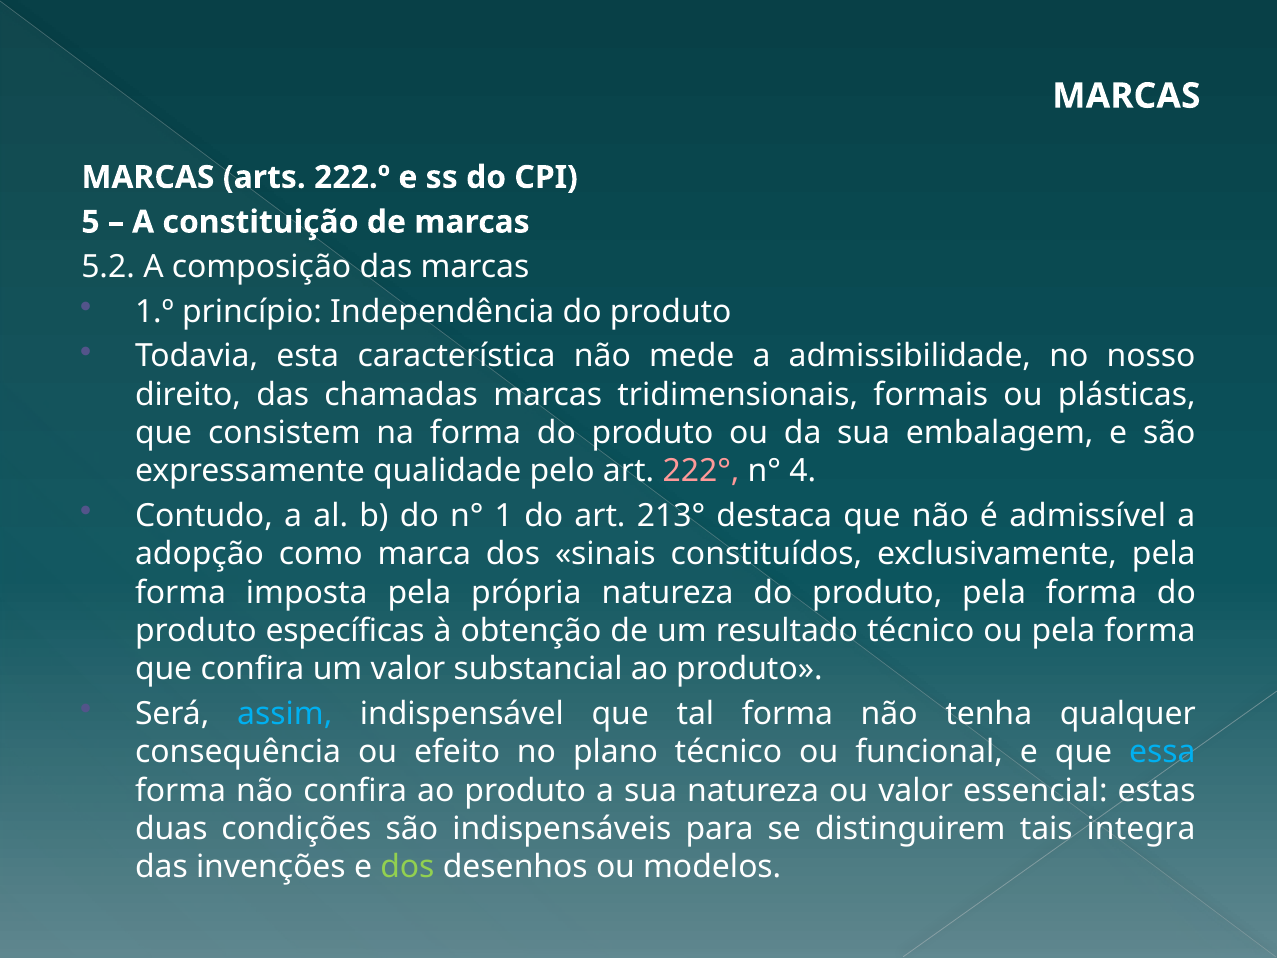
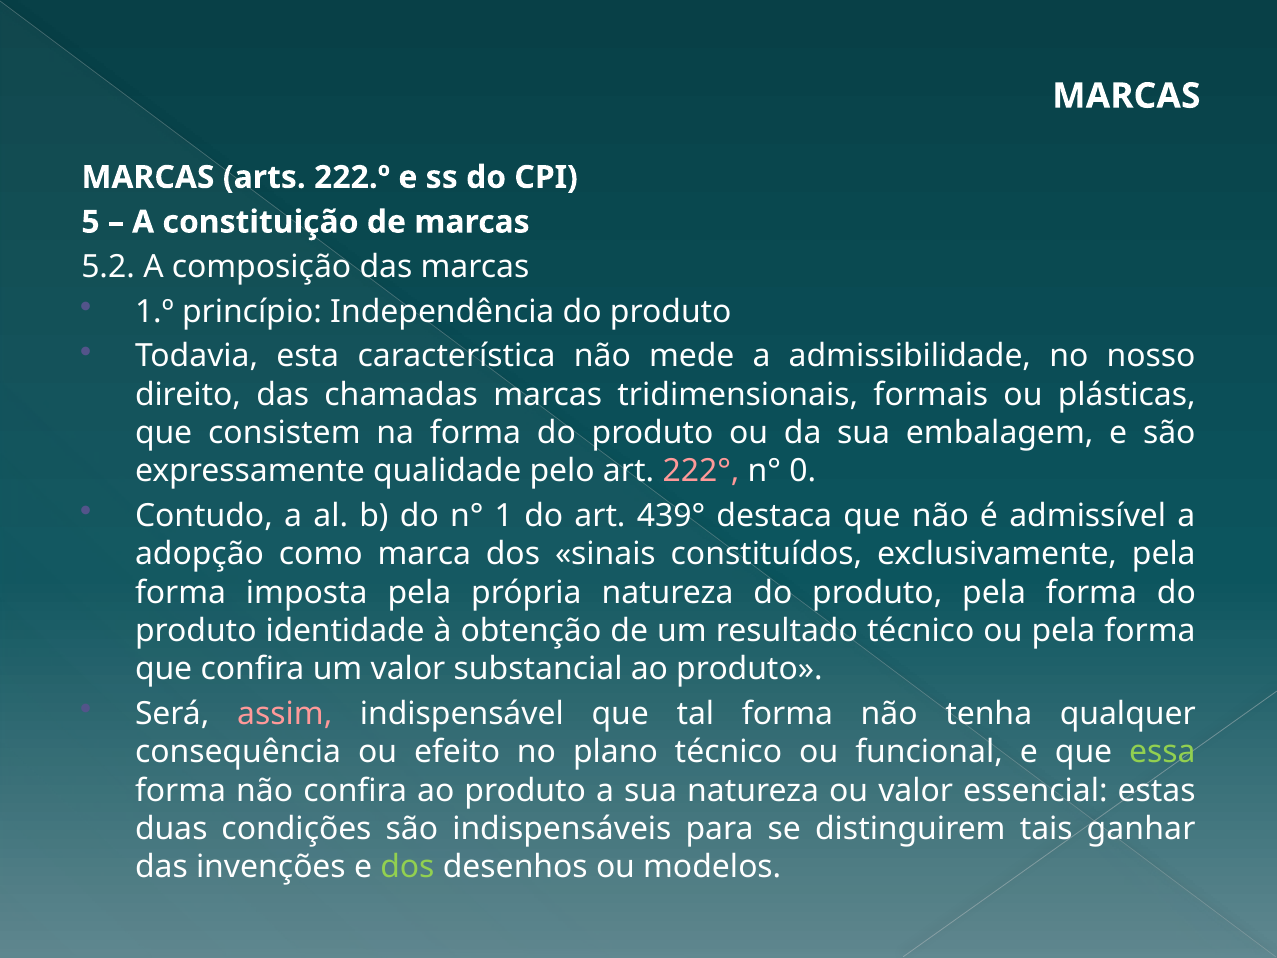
4: 4 -> 0
213°: 213° -> 439°
específicas: específicas -> identidade
assim colour: light blue -> pink
essa colour: light blue -> light green
integra: integra -> ganhar
